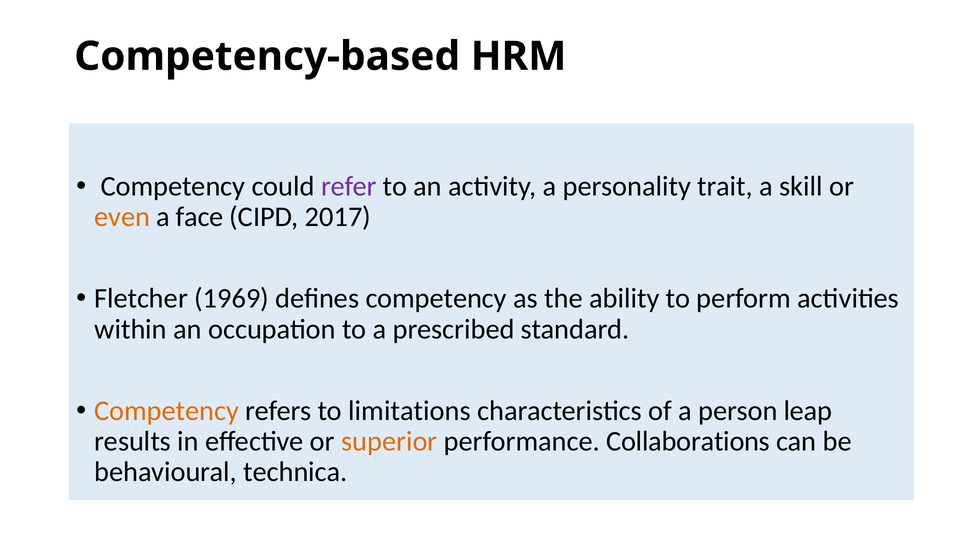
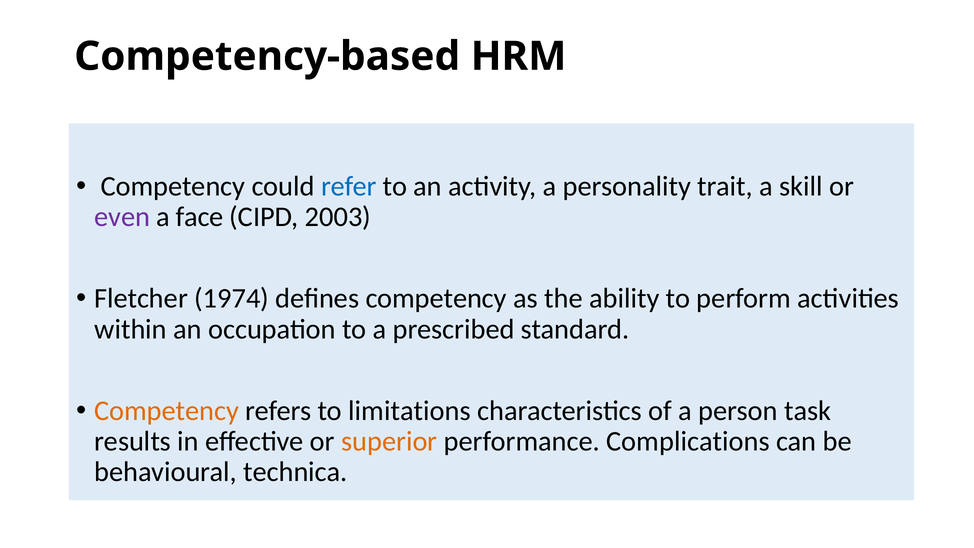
refer colour: purple -> blue
even colour: orange -> purple
2017: 2017 -> 2003
1969: 1969 -> 1974
leap: leap -> task
Collaborations: Collaborations -> Complications
